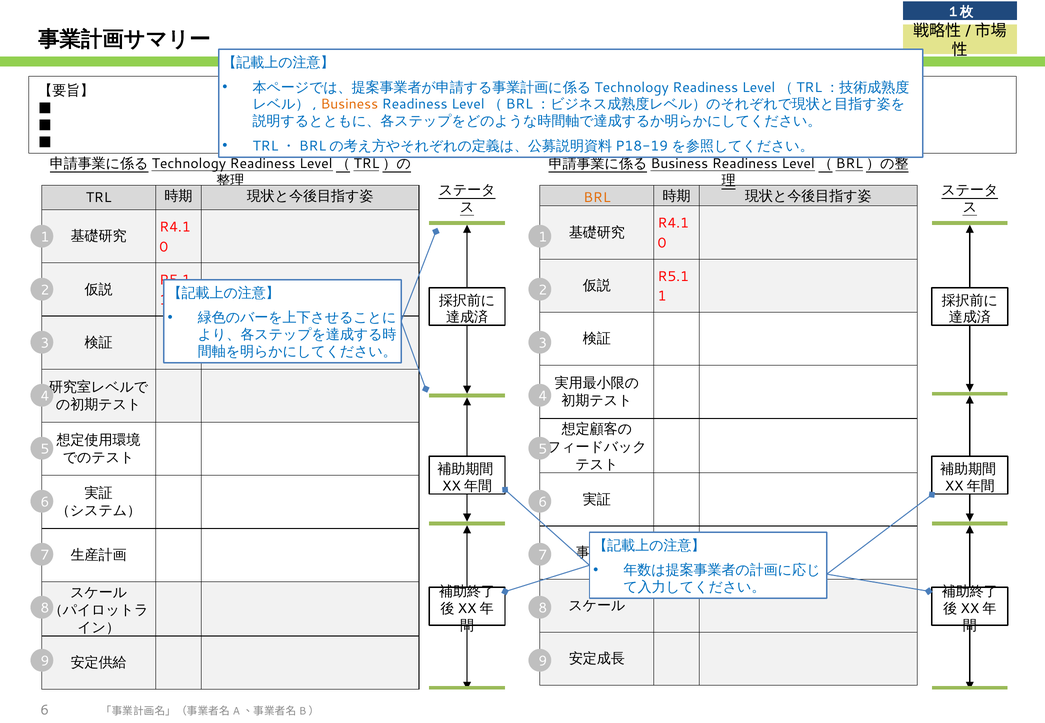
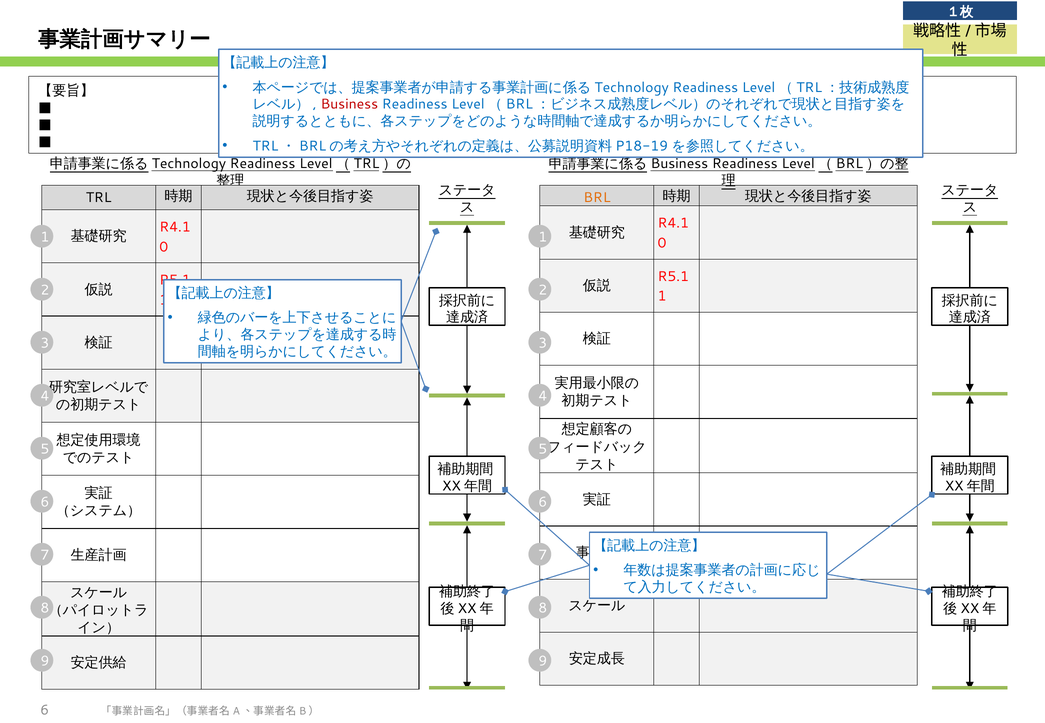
Business colour: orange -> red
